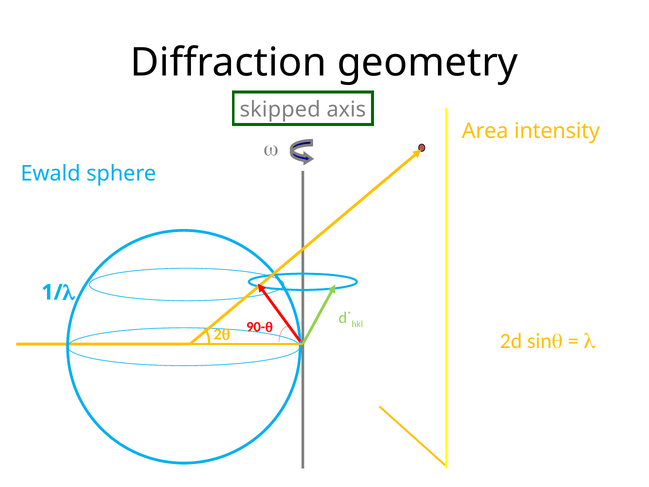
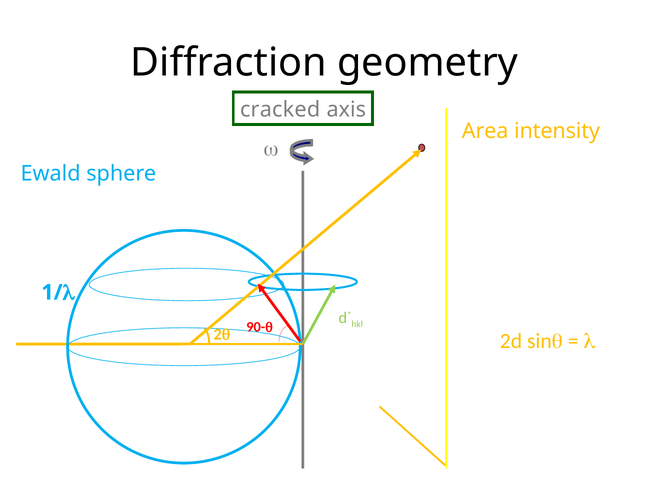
skipped: skipped -> cracked
